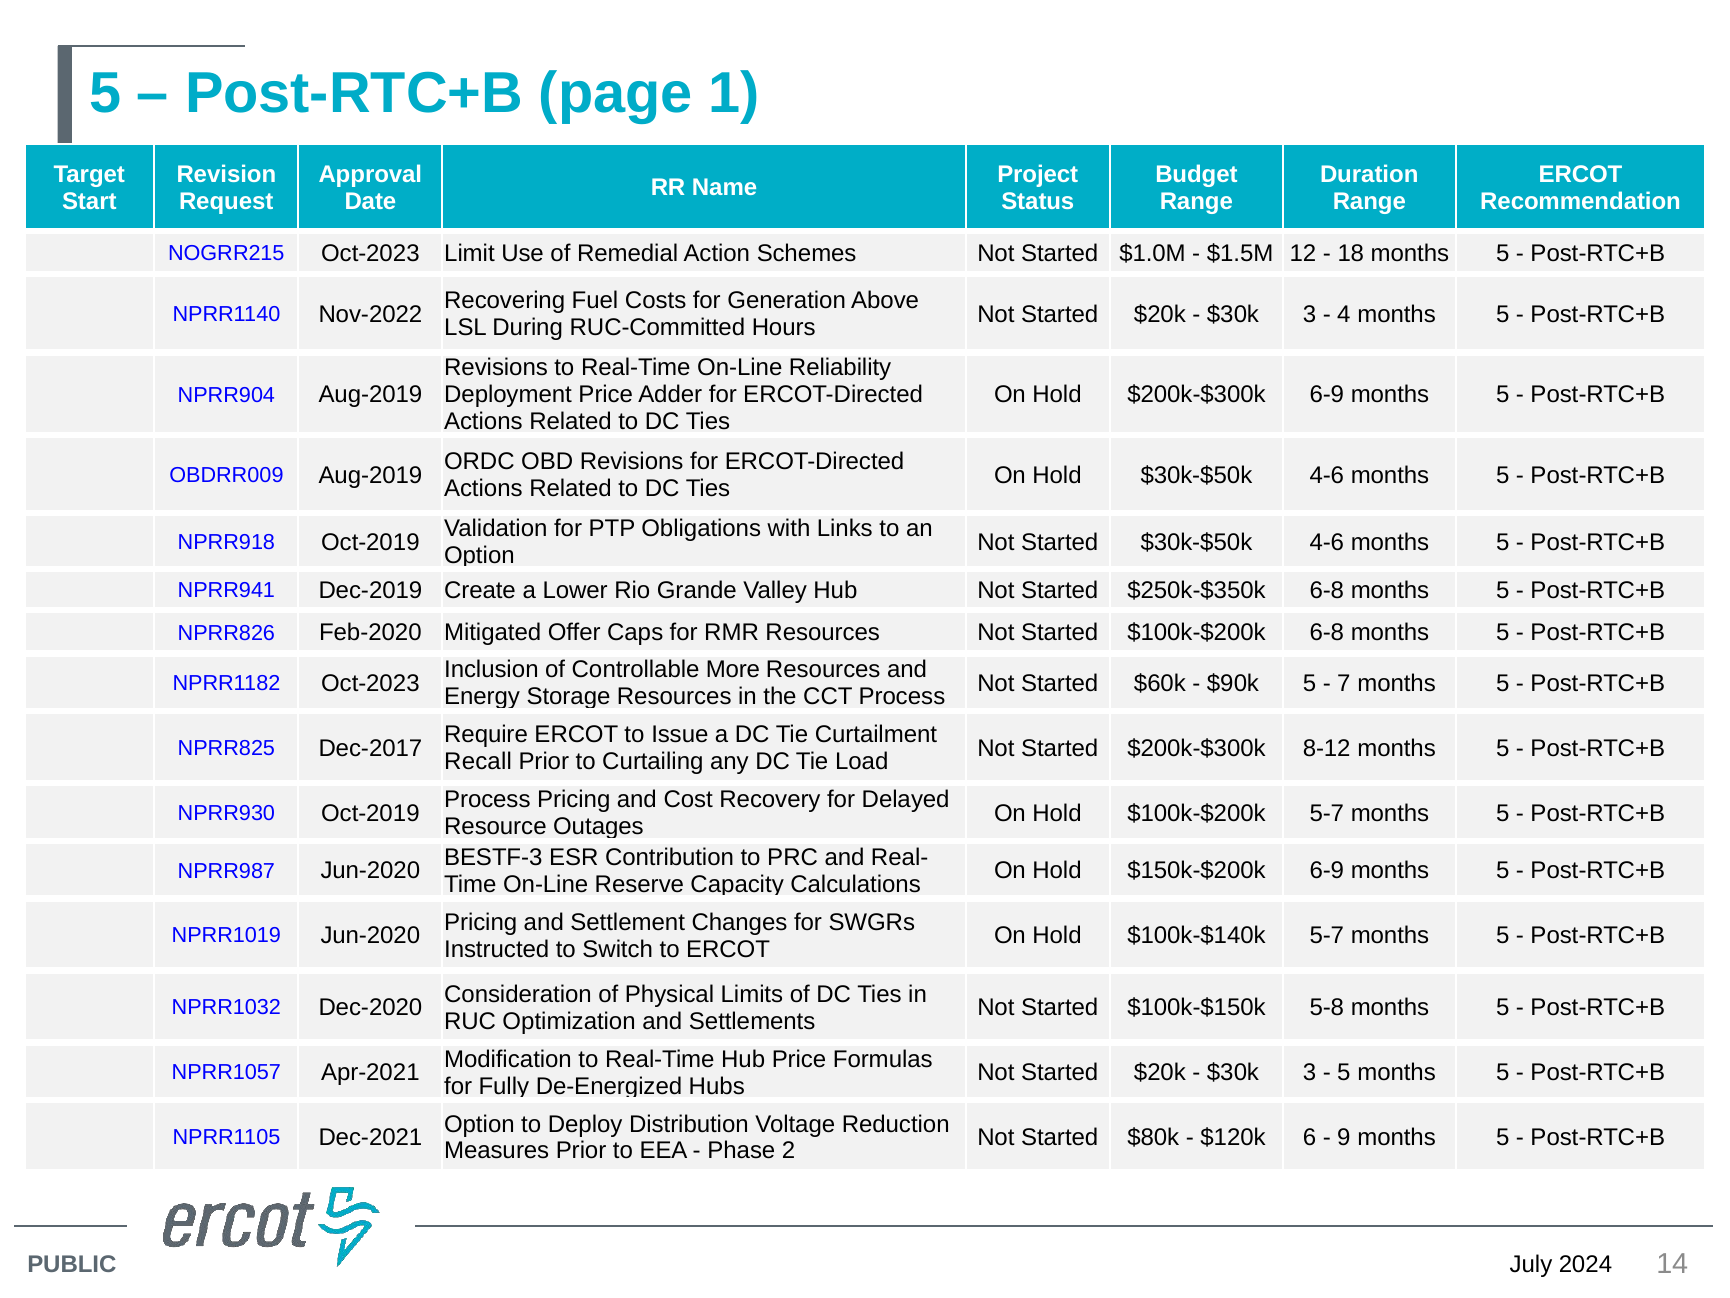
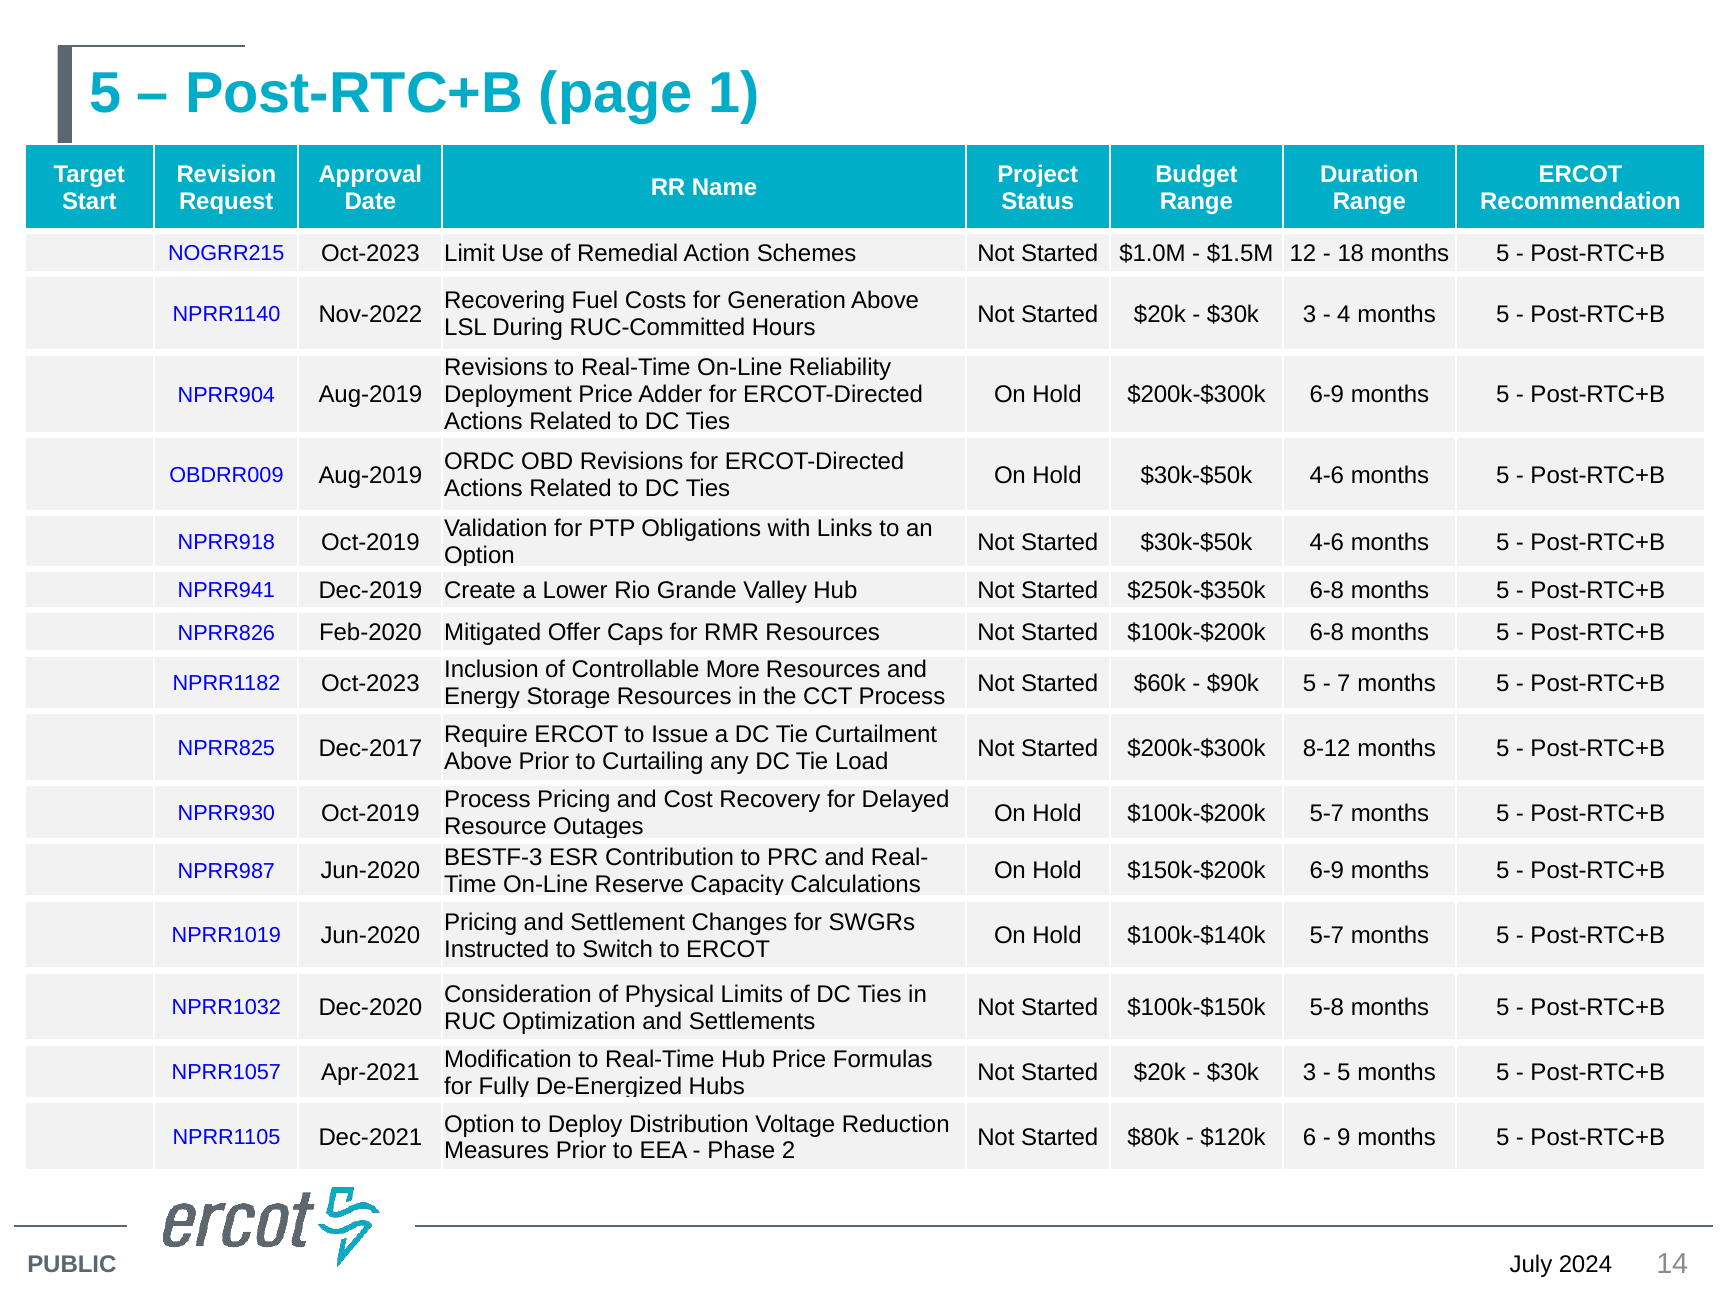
Recall at (478, 761): Recall -> Above
